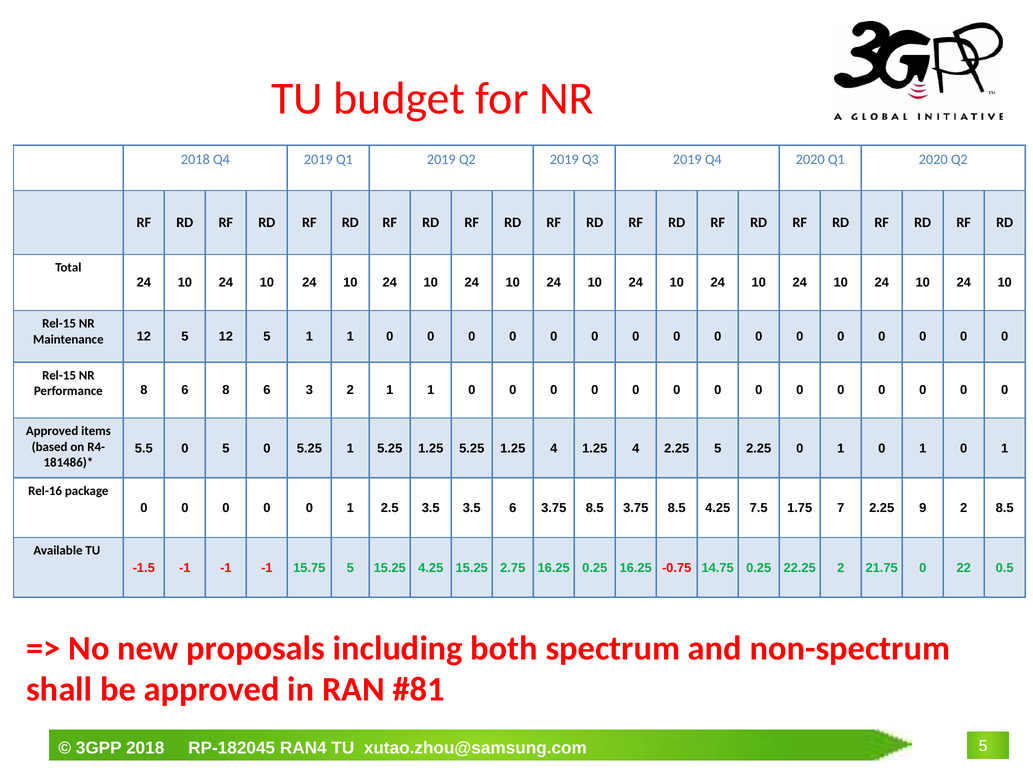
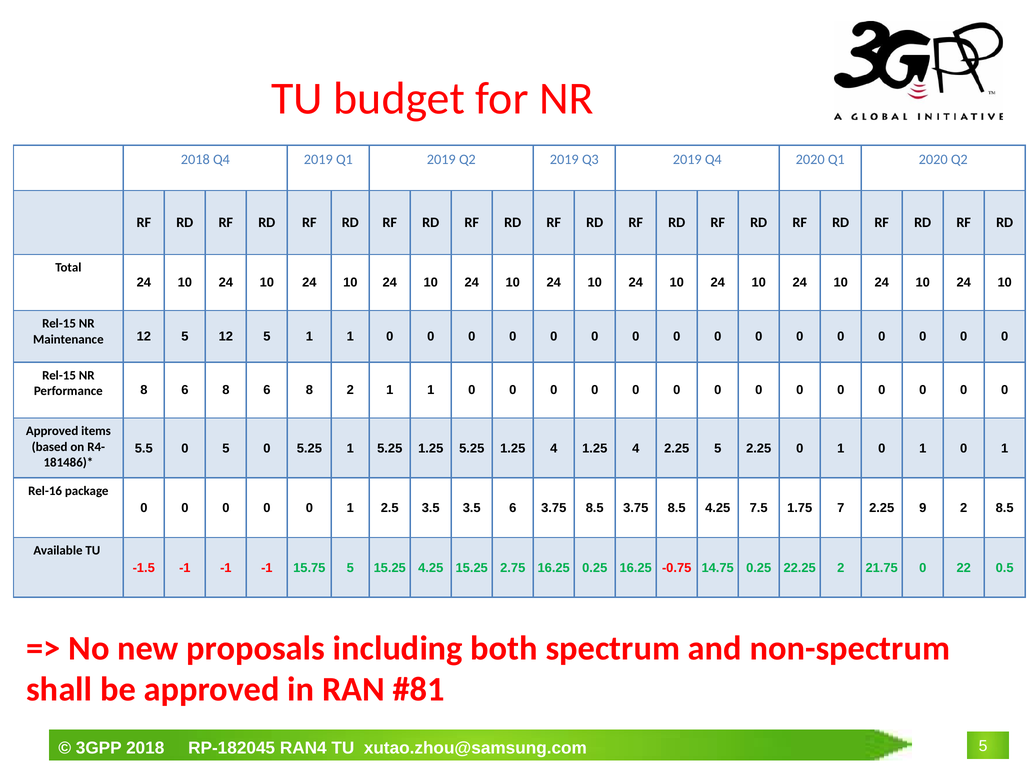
6 8 6 3: 3 -> 8
